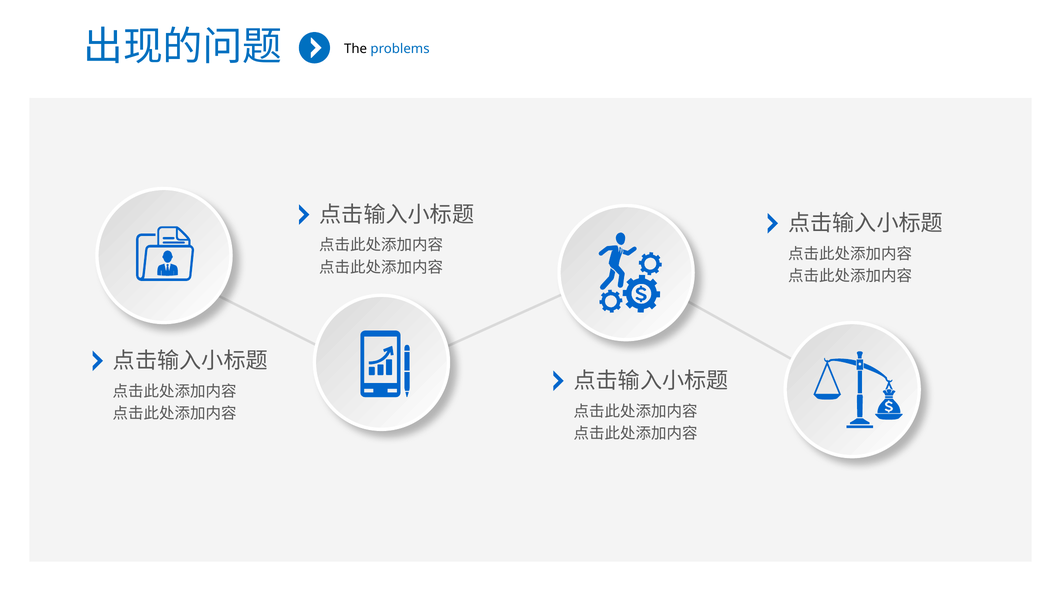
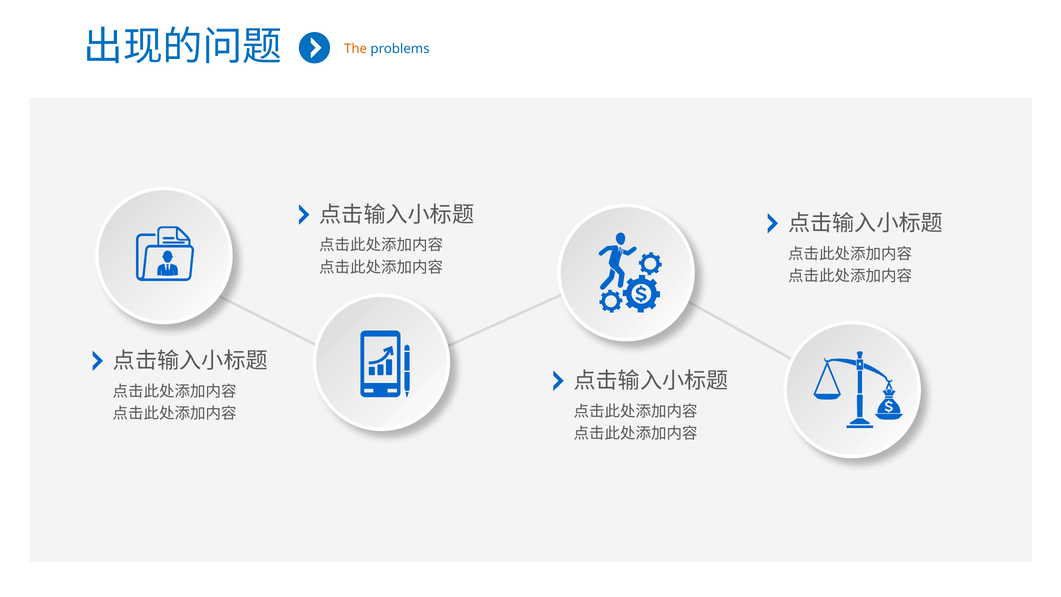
The colour: black -> orange
